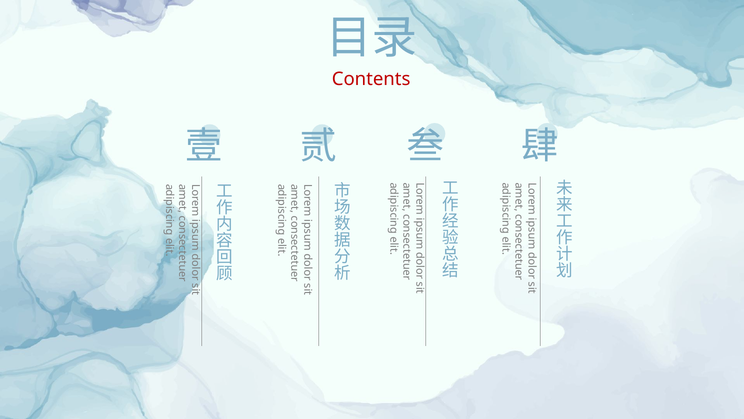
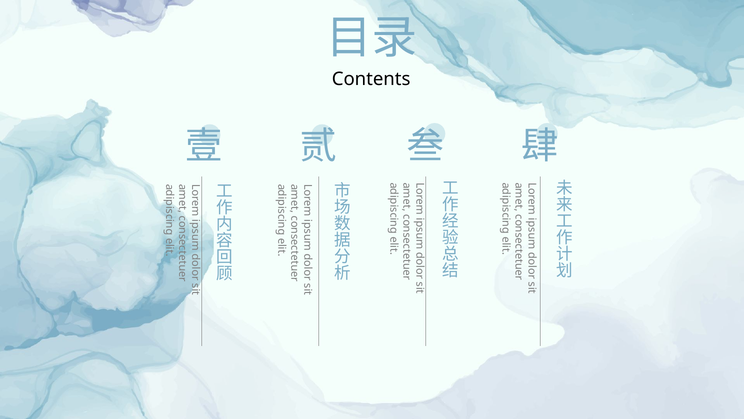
Contents colour: red -> black
